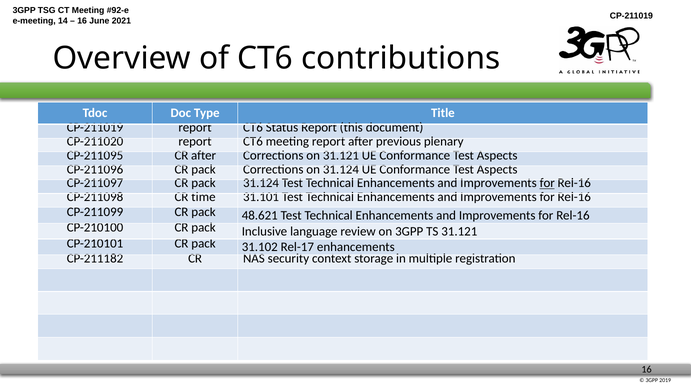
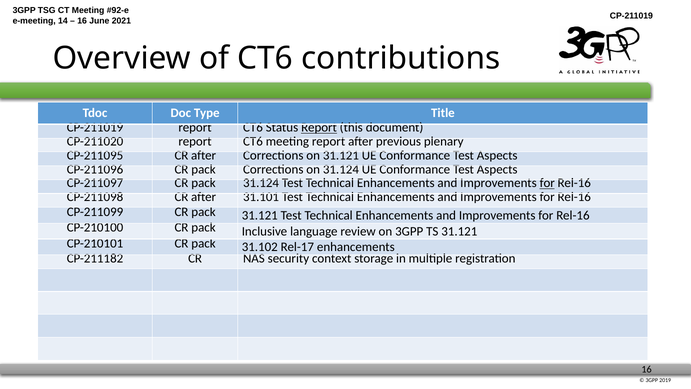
Report at (319, 128) underline: none -> present
CP-211098 CR time: time -> after
pack 48.621: 48.621 -> 31.121
